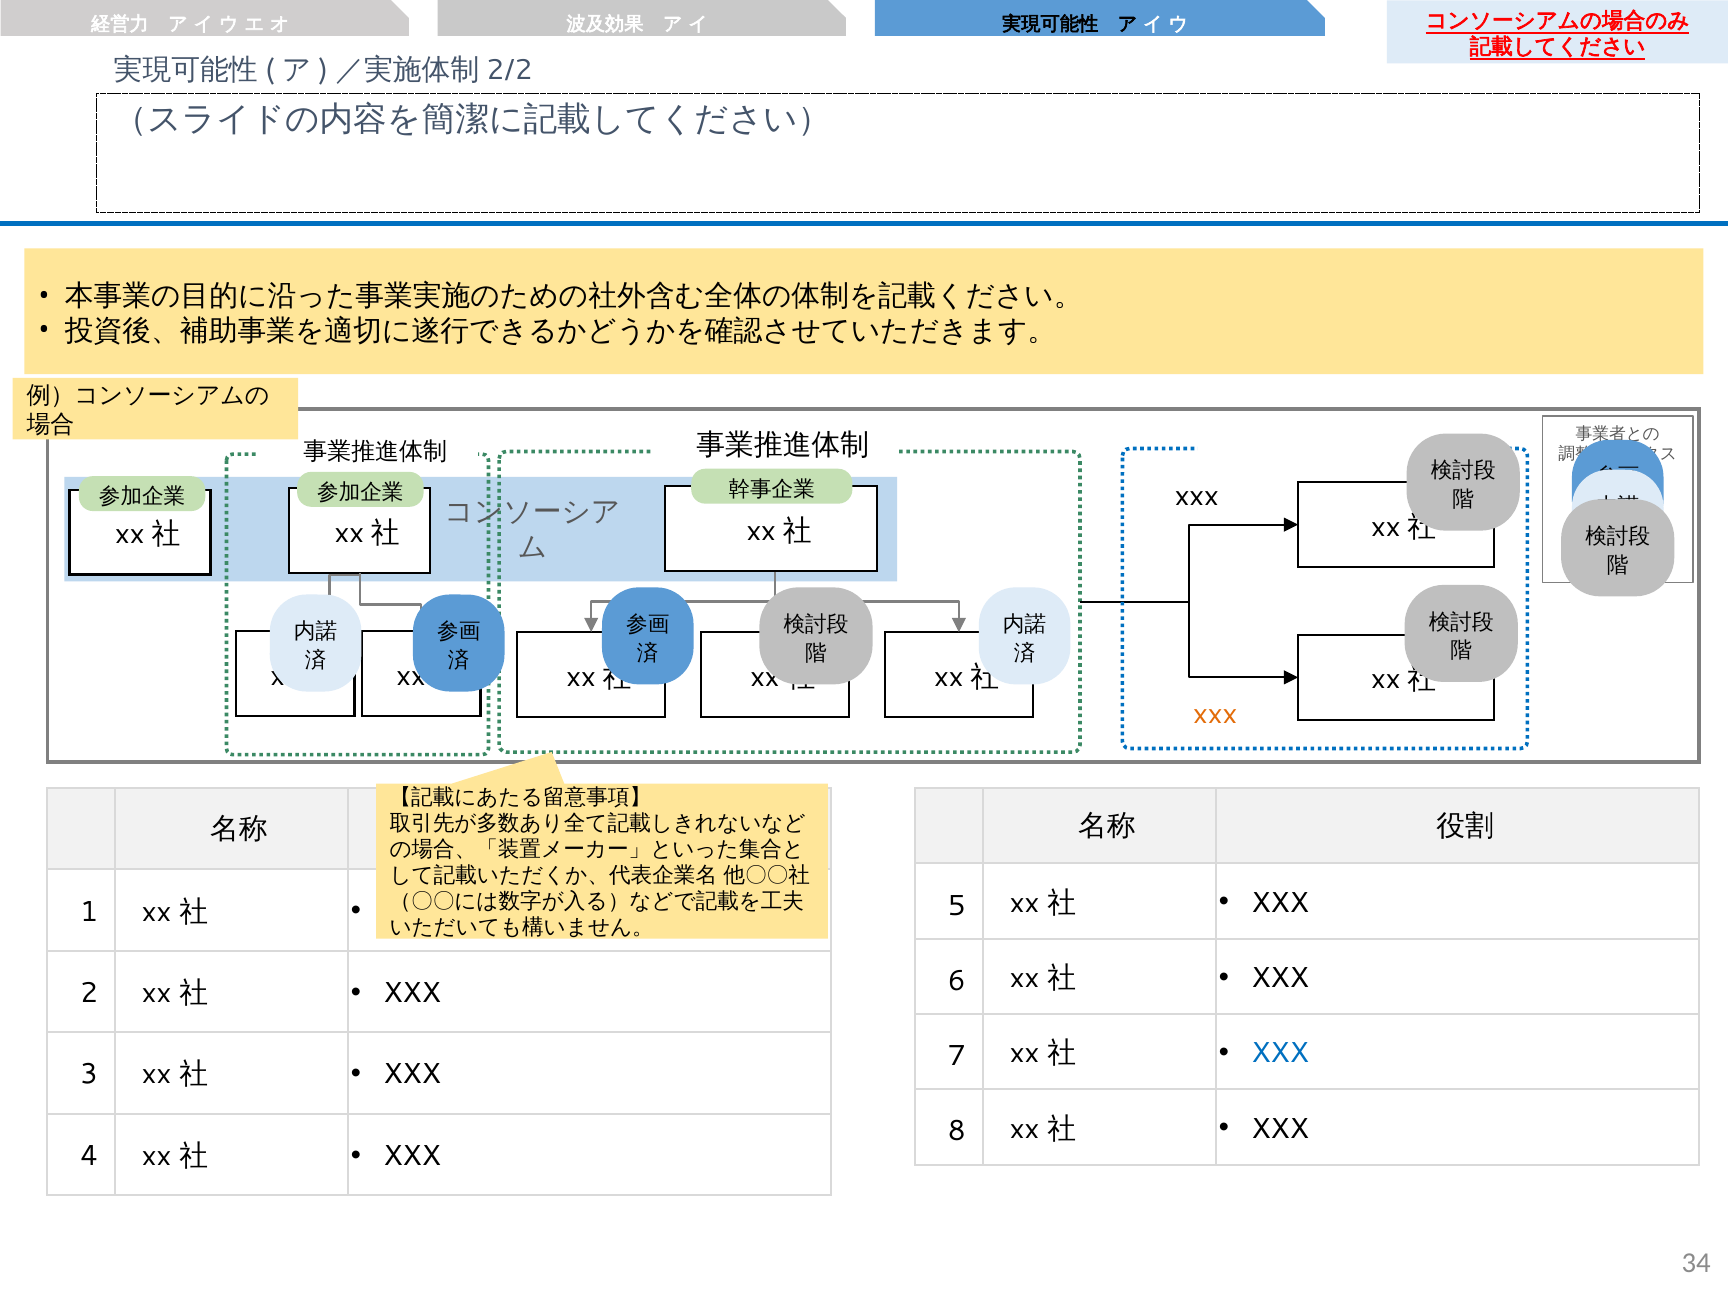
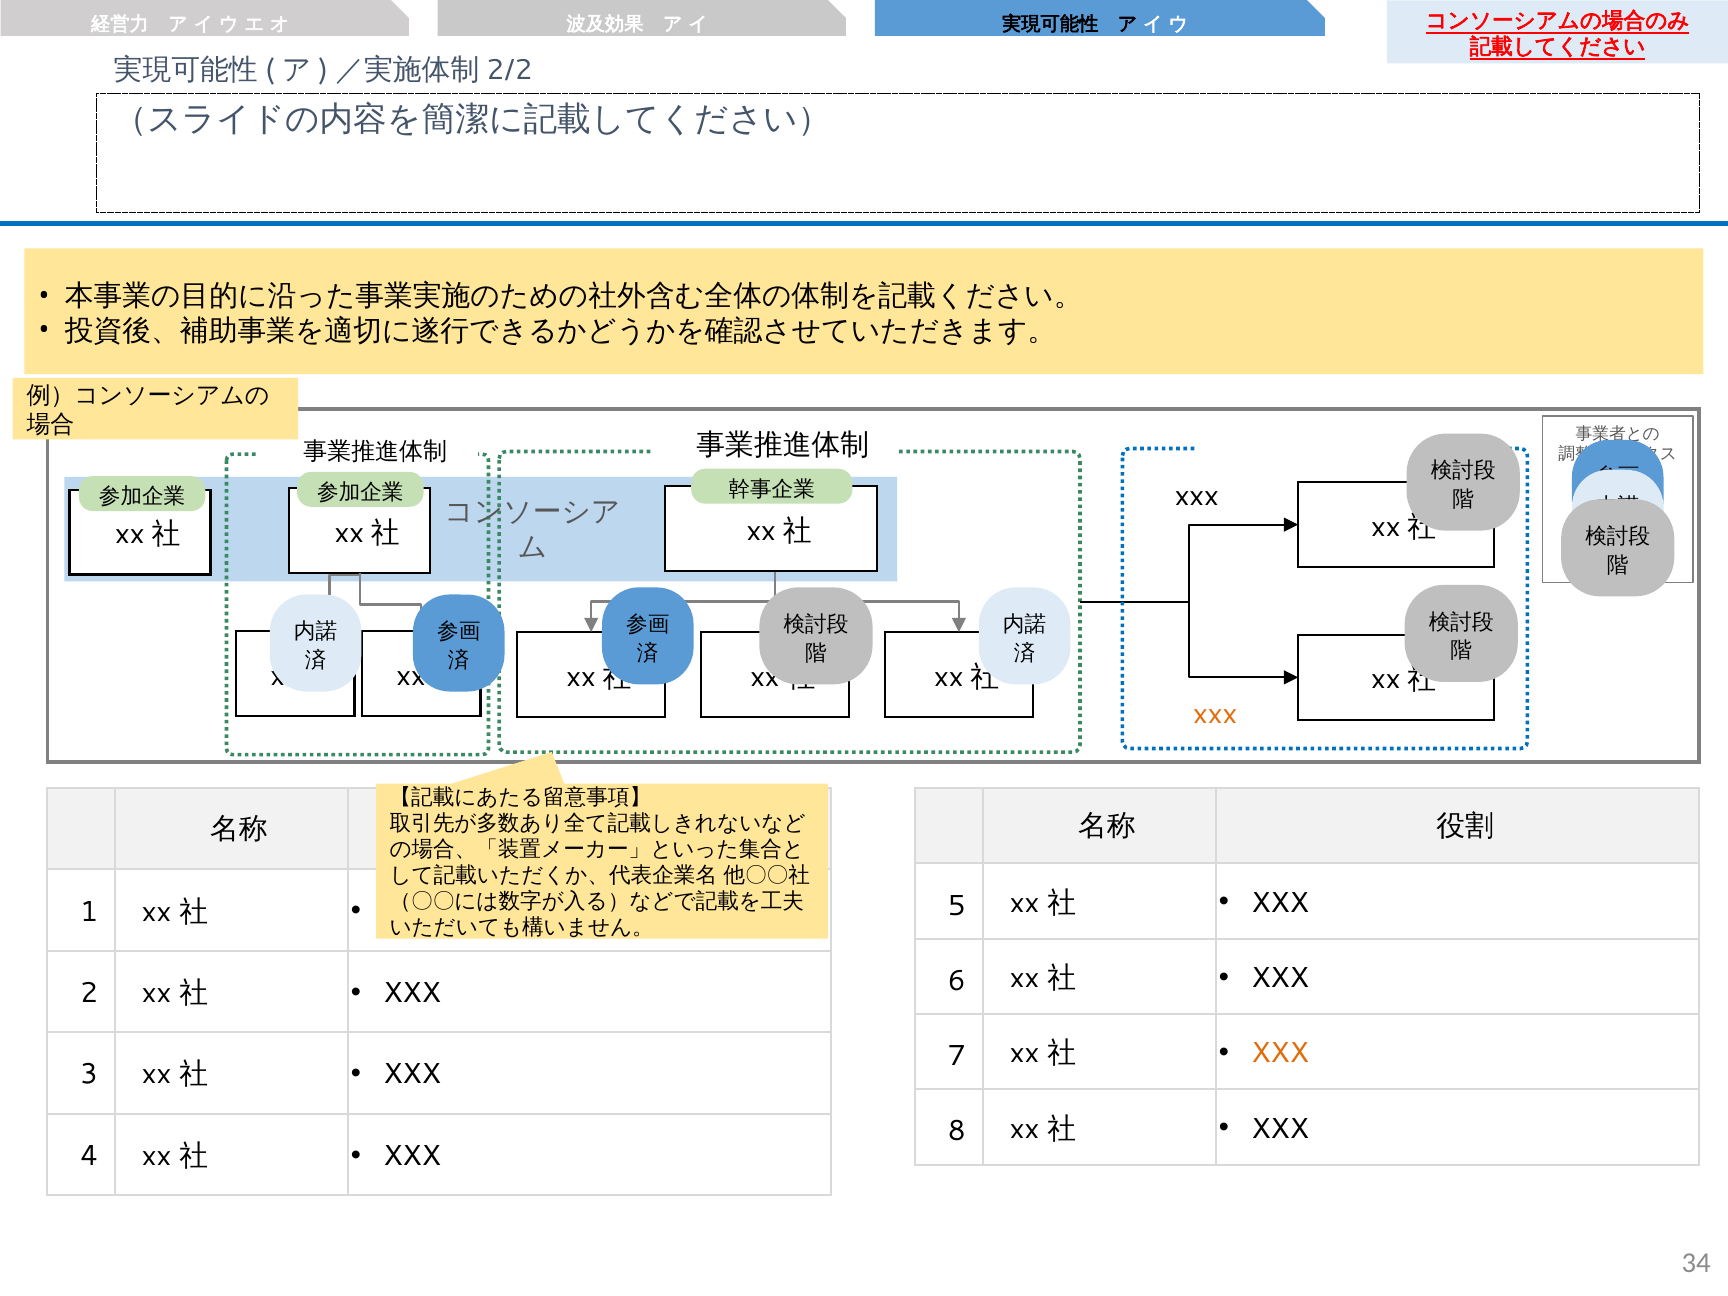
XXX at (1280, 1053) colour: blue -> orange
